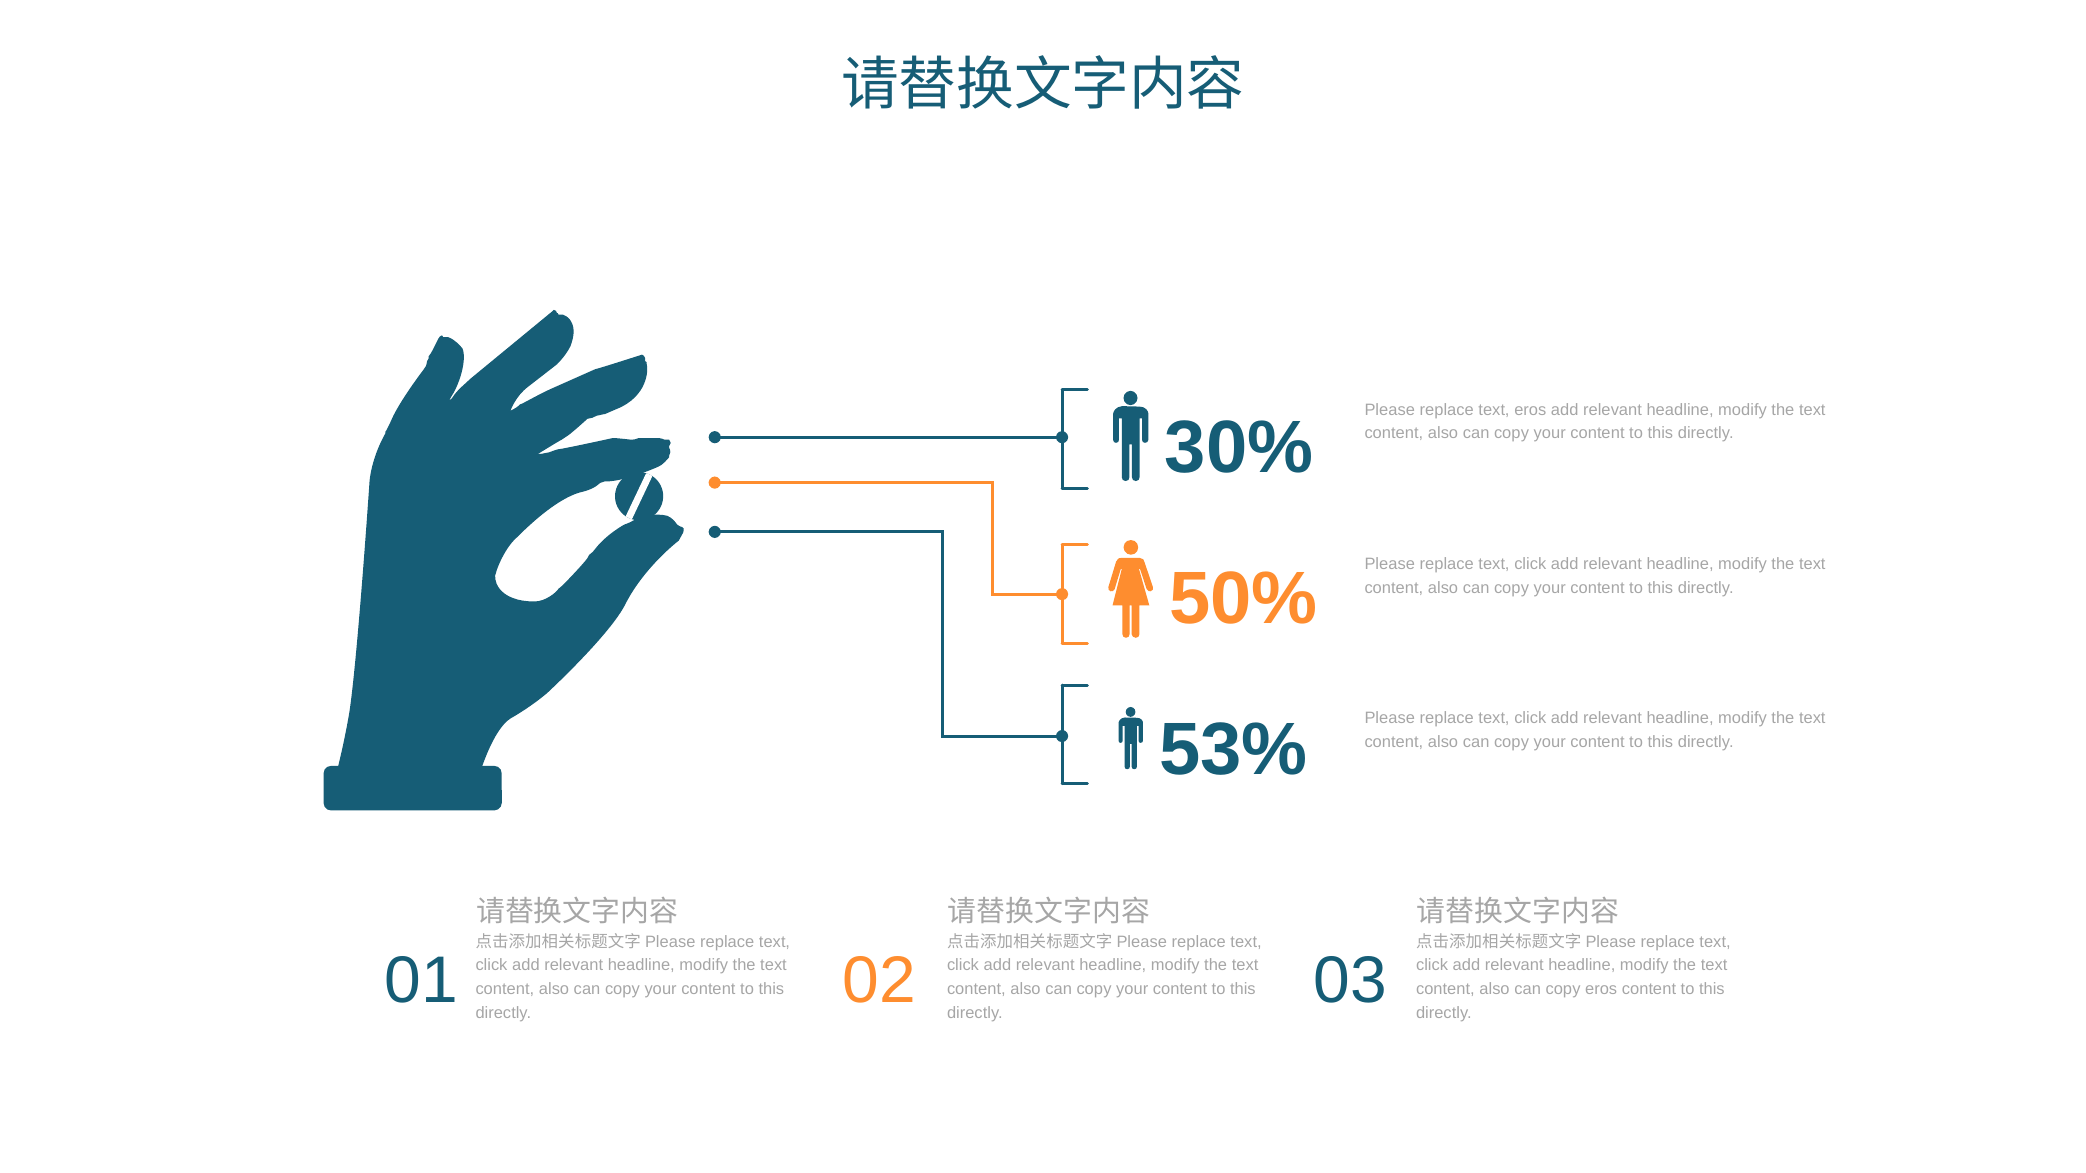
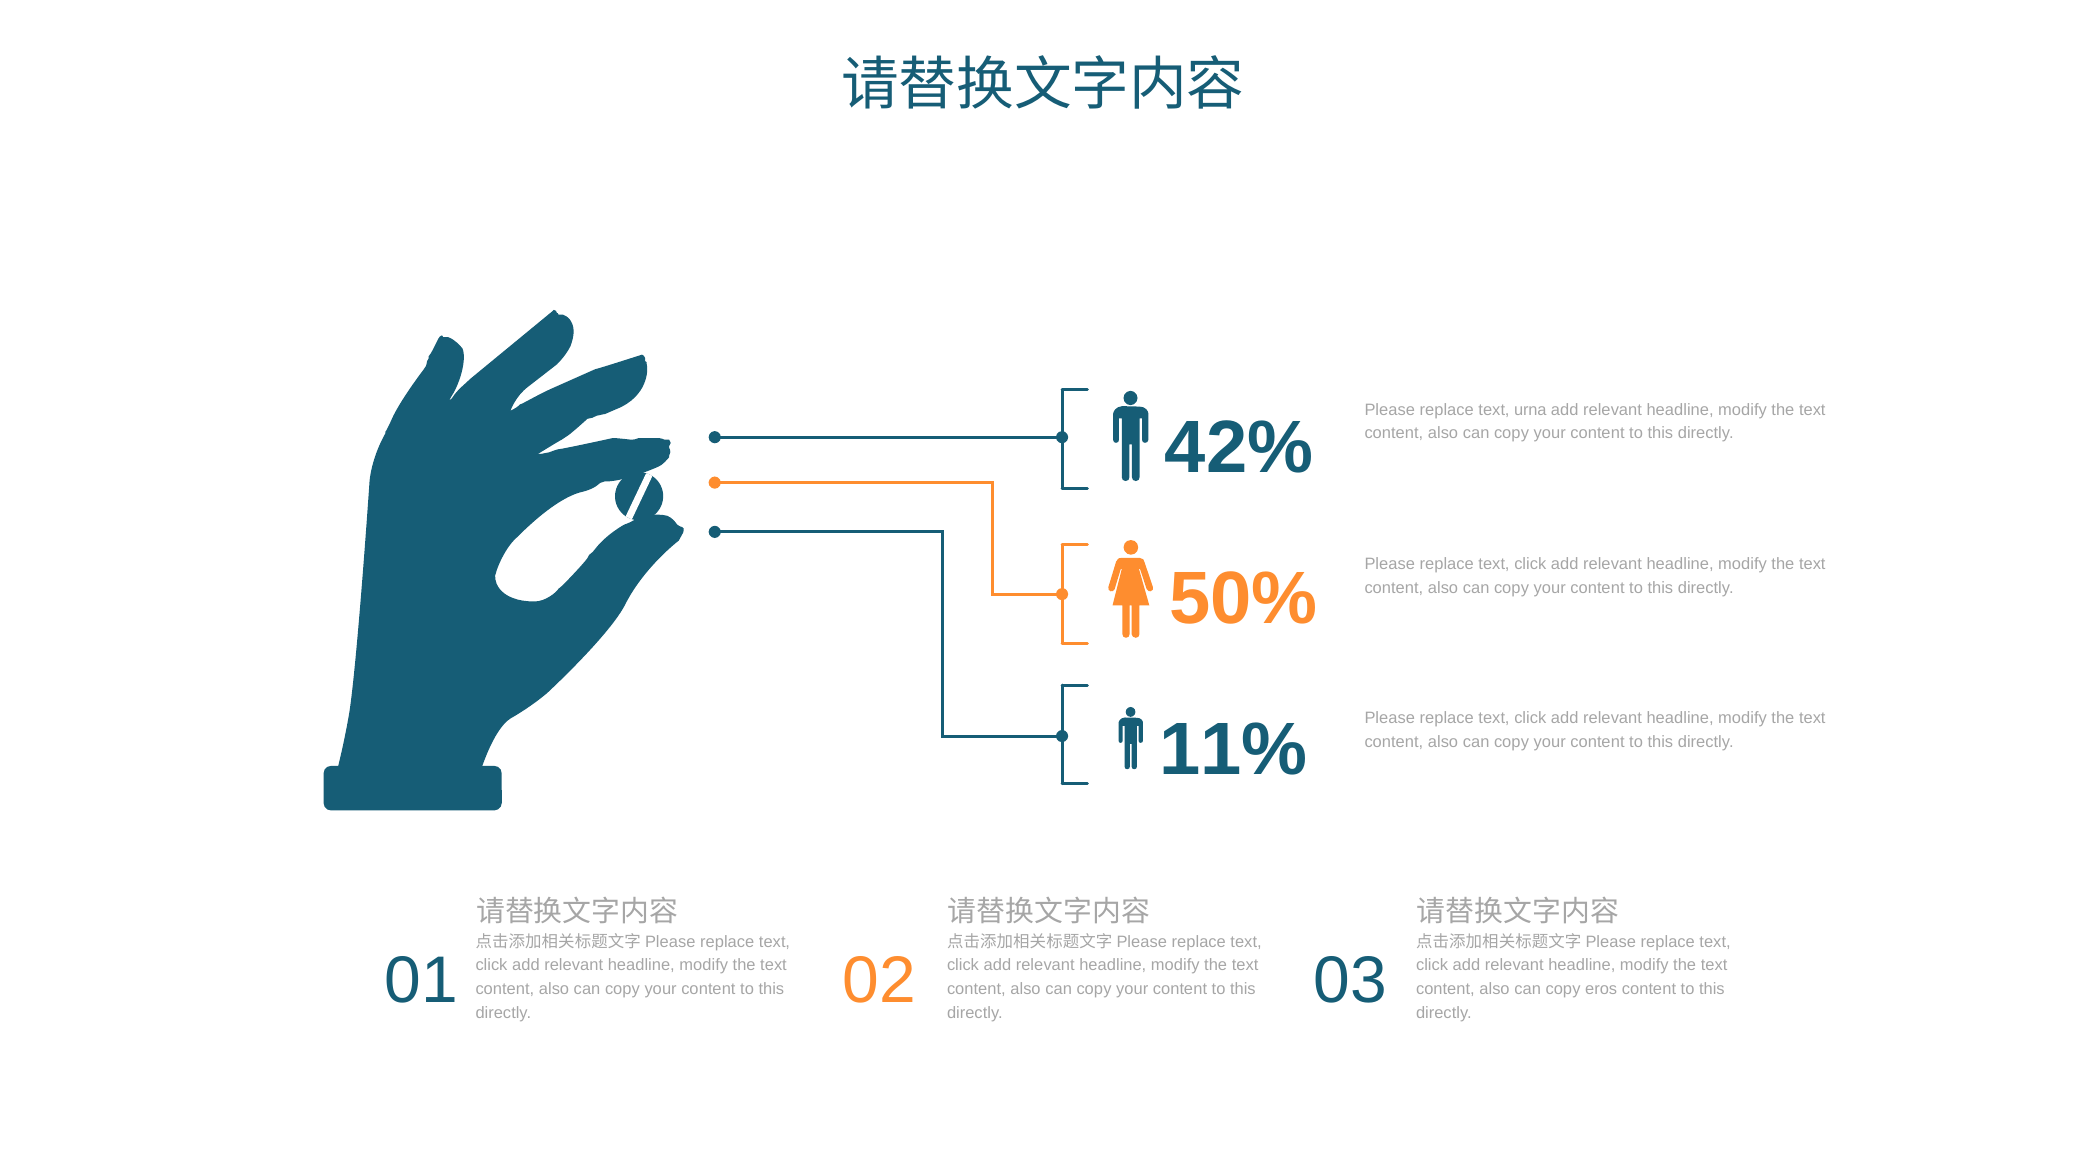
text eros: eros -> urna
30%: 30% -> 42%
53%: 53% -> 11%
